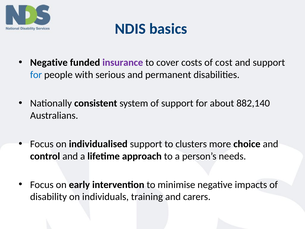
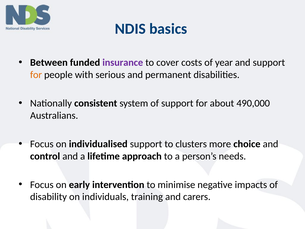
Negative at (49, 62): Negative -> Between
cost: cost -> year
for at (36, 75) colour: blue -> orange
882,140: 882,140 -> 490,000
